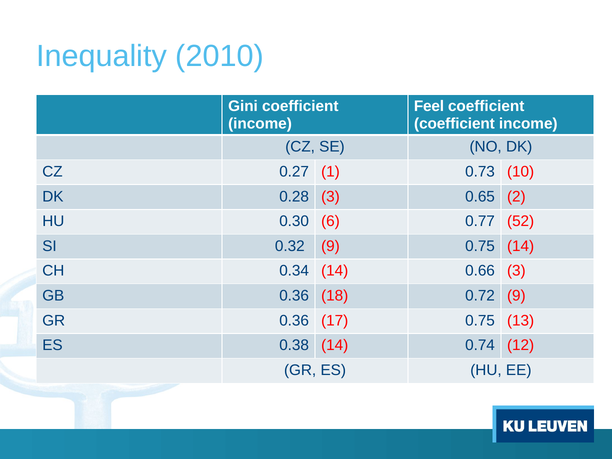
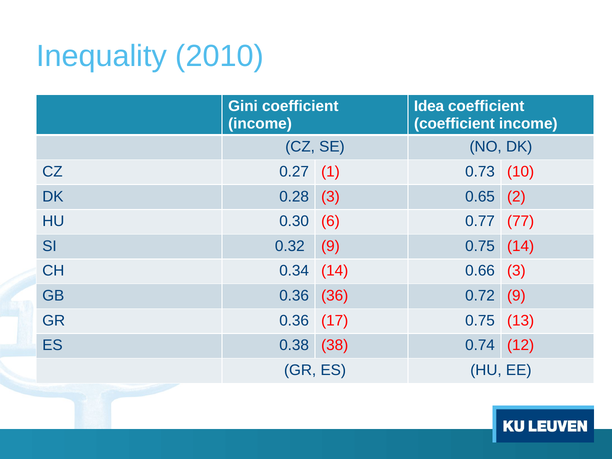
Feel: Feel -> Idea
52: 52 -> 77
18: 18 -> 36
0.38 14: 14 -> 38
